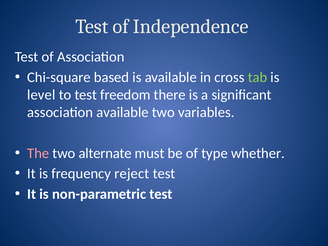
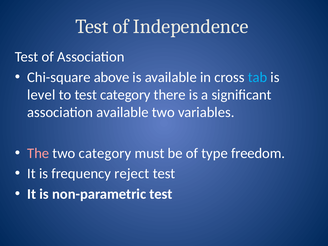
based: based -> above
tab colour: light green -> light blue
test freedom: freedom -> category
two alternate: alternate -> category
whether: whether -> freedom
